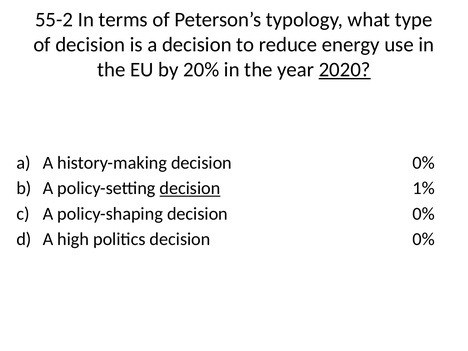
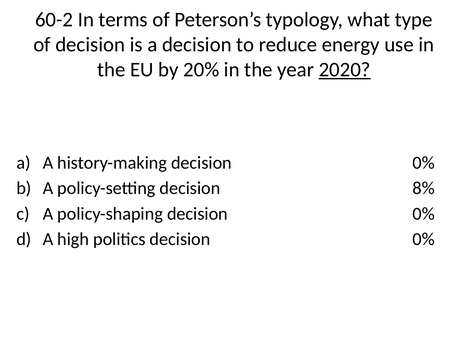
55-2: 55-2 -> 60-2
decision at (190, 188) underline: present -> none
1%: 1% -> 8%
